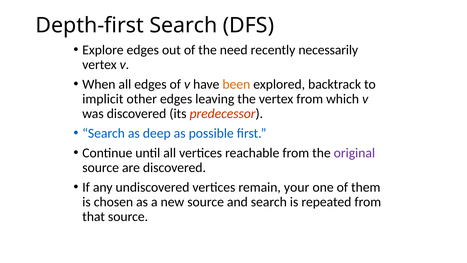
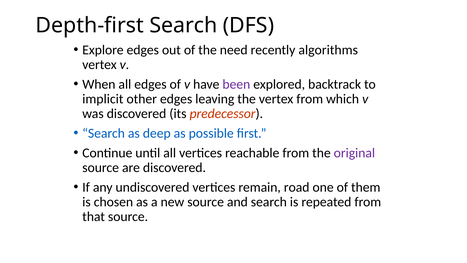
necessarily: necessarily -> algorithms
been colour: orange -> purple
your: your -> road
